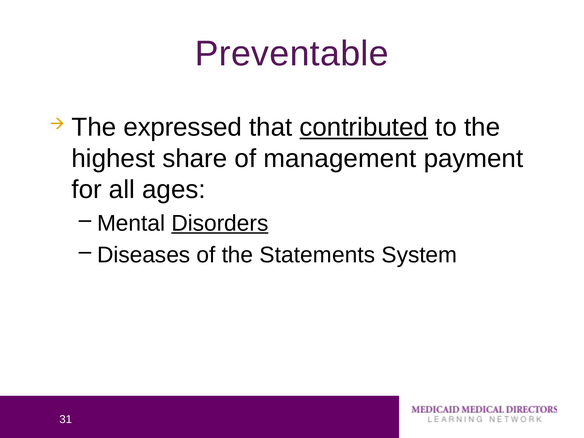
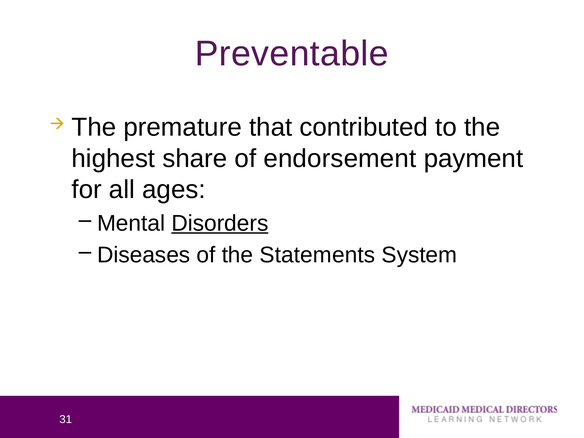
expressed: expressed -> premature
contributed underline: present -> none
management: management -> endorsement
